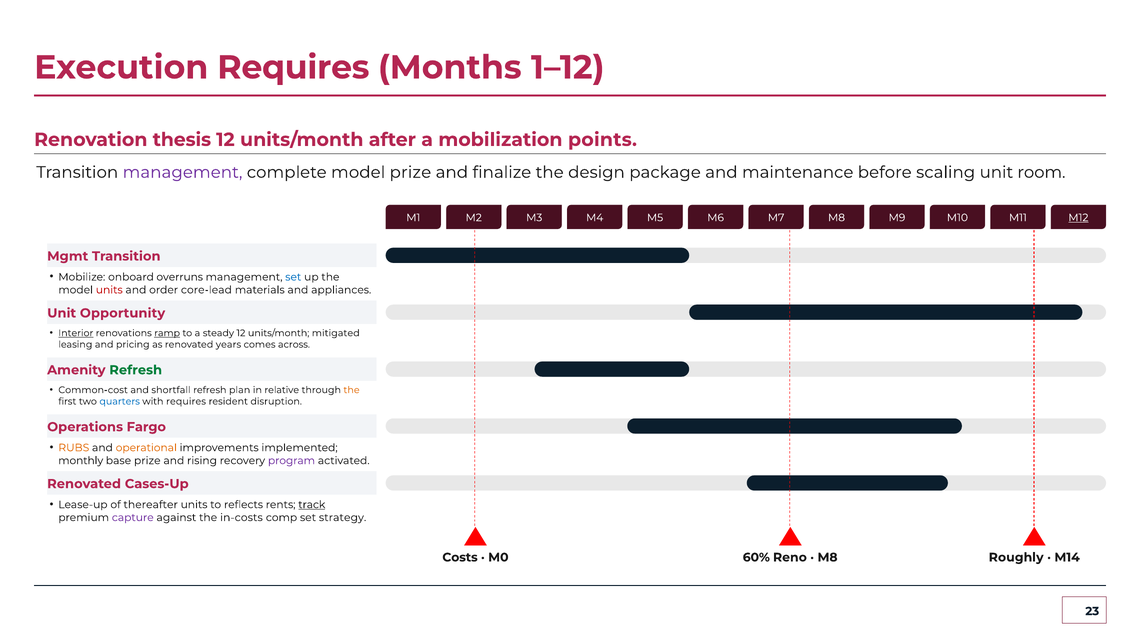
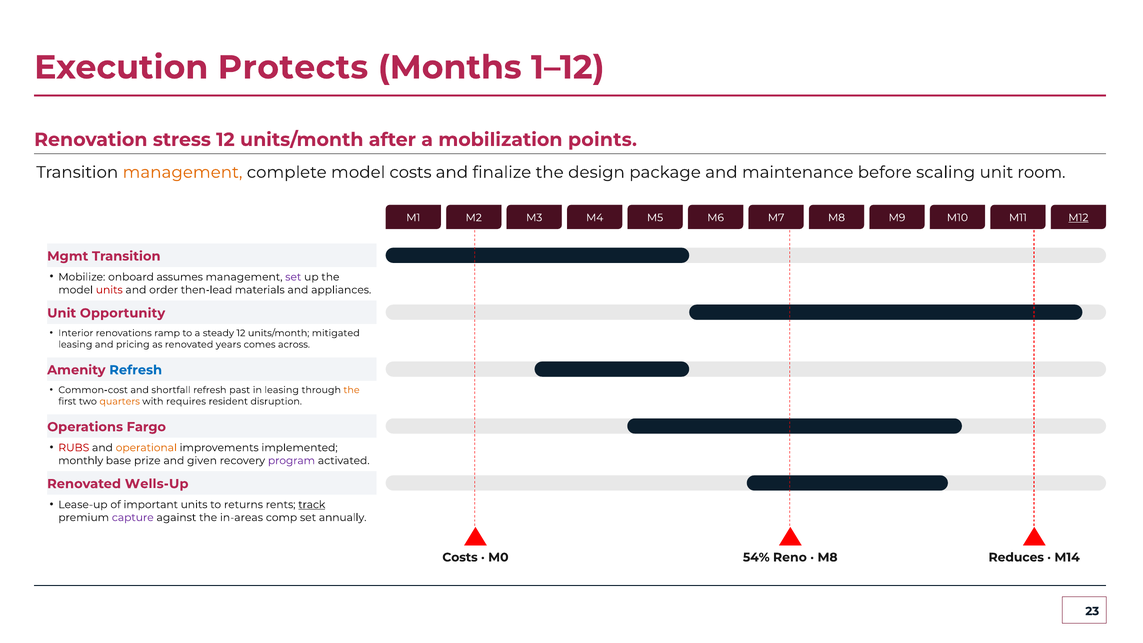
Execution Requires: Requires -> Protects
thesis: thesis -> stress
management at (183, 172) colour: purple -> orange
model prize: prize -> costs
overruns: overruns -> assumes
set at (293, 277) colour: blue -> purple
core-lead: core-lead -> then-lead
Interior underline: present -> none
ramp underline: present -> none
Refresh at (136, 370) colour: green -> blue
plan: plan -> past
in relative: relative -> leasing
quarters colour: blue -> orange
RUBS colour: orange -> red
rising: rising -> given
Cases-Up: Cases-Up -> Wells-Up
thereafter: thereafter -> important
reflects: reflects -> returns
in-costs: in-costs -> in-areas
strategy: strategy -> annually
60%: 60% -> 54%
Roughly: Roughly -> Reduces
